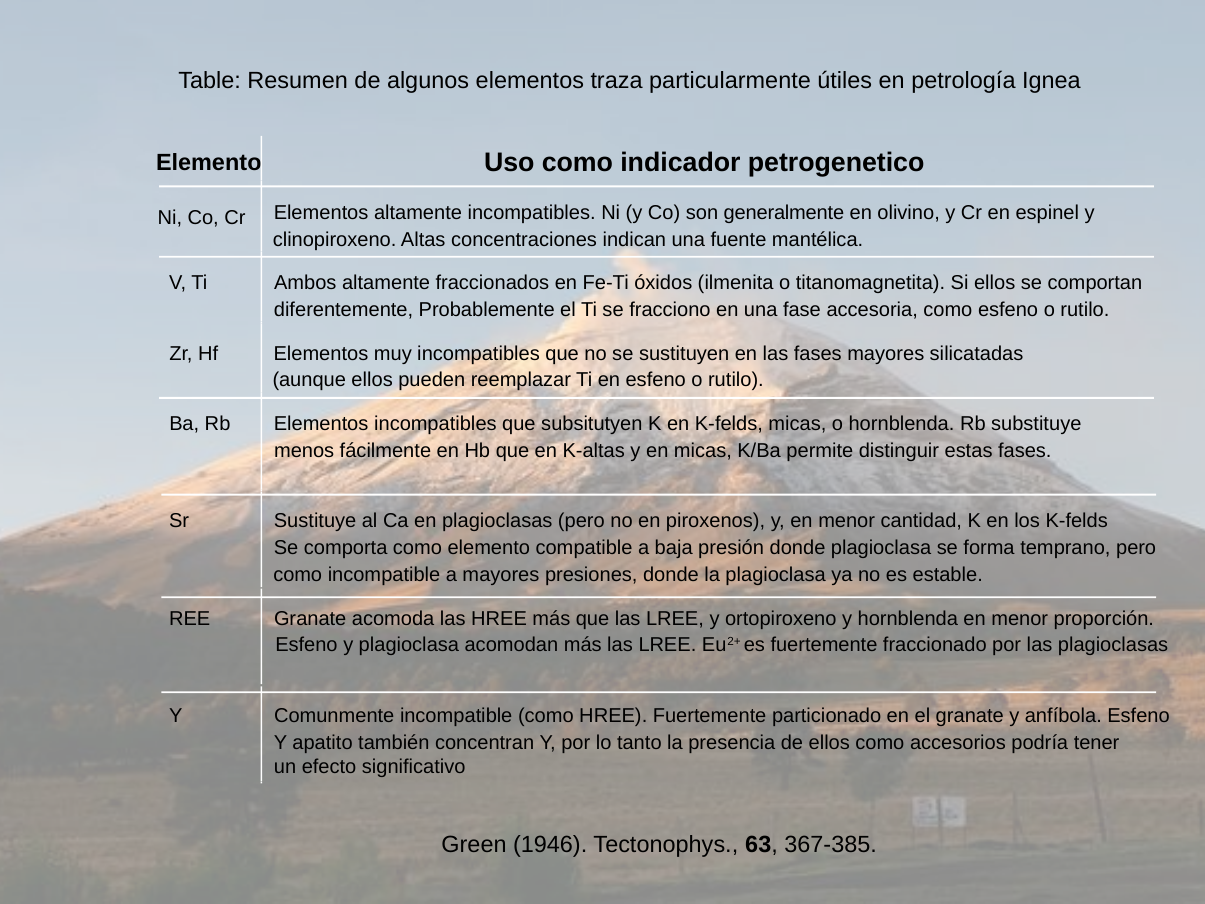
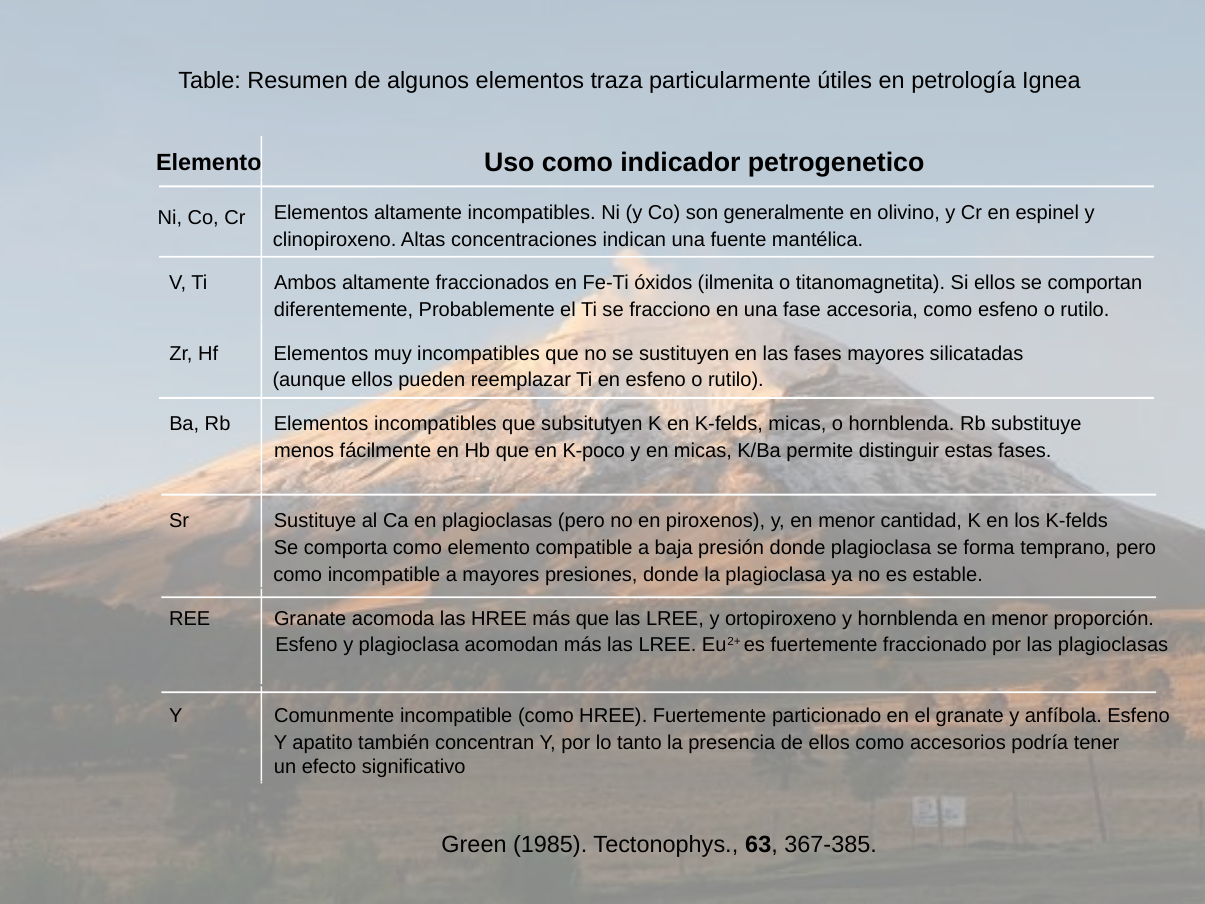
K-altas: K-altas -> K-poco
1946: 1946 -> 1985
